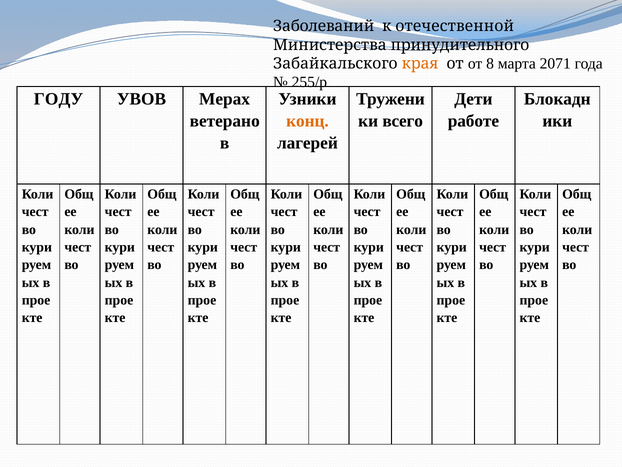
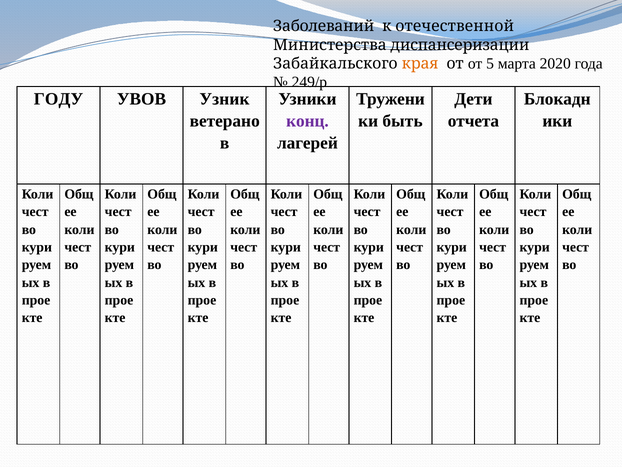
принудительного: принудительного -> диспансеризации
8: 8 -> 5
2071: 2071 -> 2020
255/р: 255/р -> 249/р
Мерах: Мерах -> Узник
конц colour: orange -> purple
всего: всего -> быть
работе: работе -> отчета
